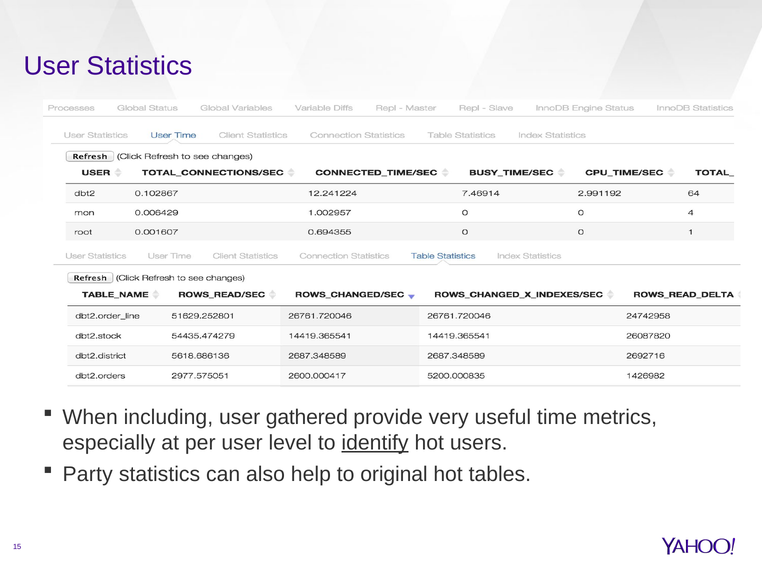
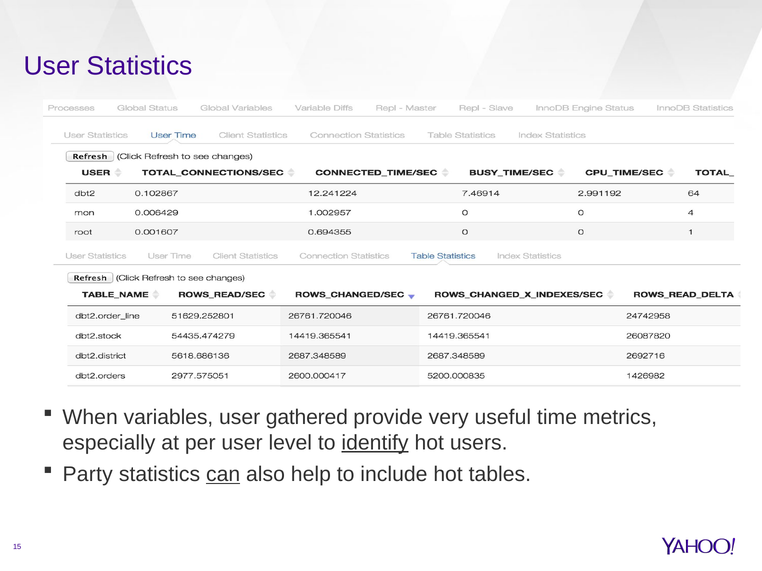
including: including -> variables
can underline: none -> present
original: original -> include
